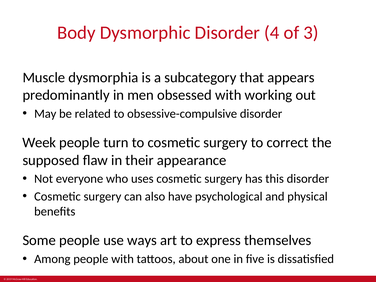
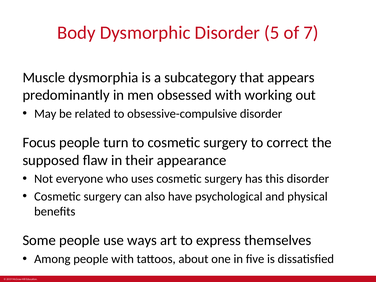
4: 4 -> 5
3: 3 -> 7
Week: Week -> Focus
